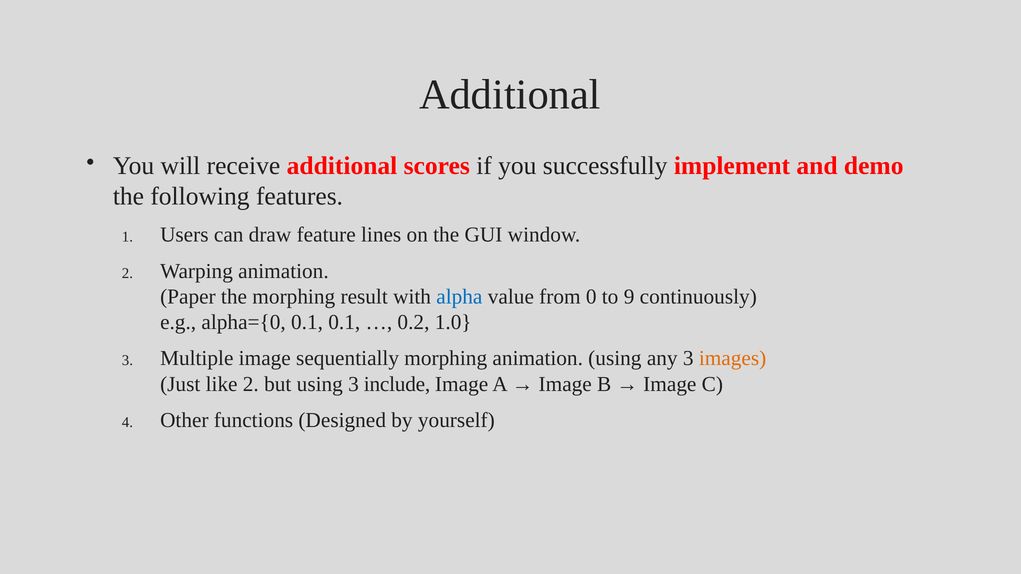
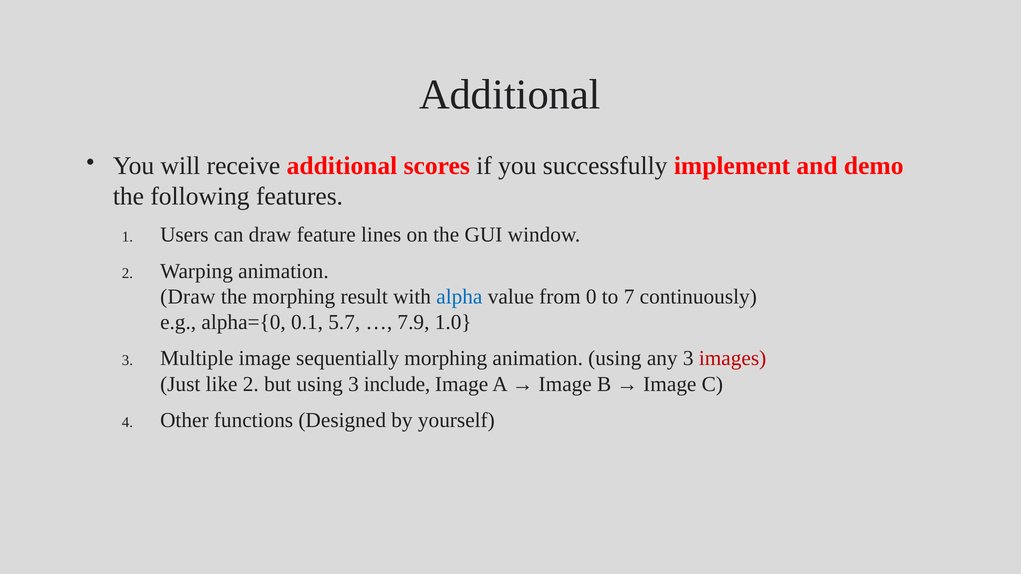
Paper at (188, 297): Paper -> Draw
9: 9 -> 7
0.1 0.1: 0.1 -> 5.7
0.2: 0.2 -> 7.9
images colour: orange -> red
